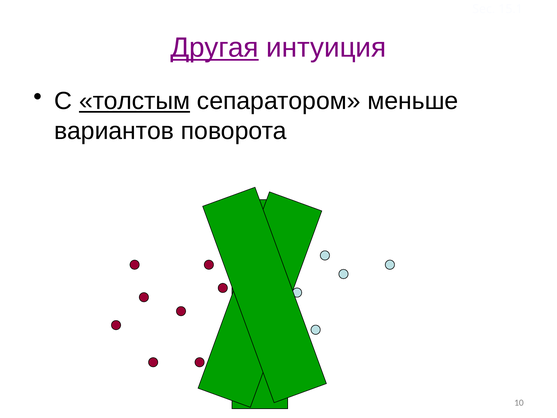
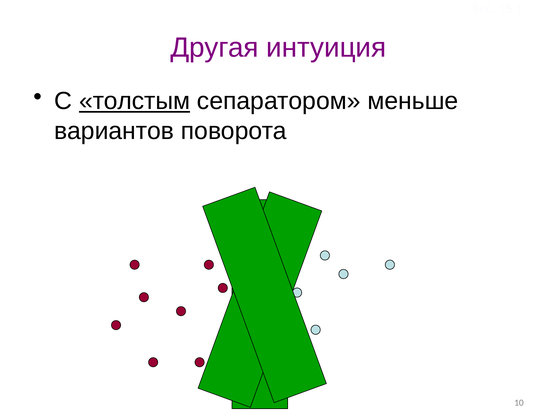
Другая underline: present -> none
